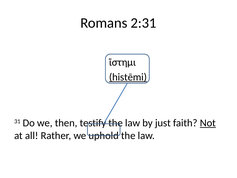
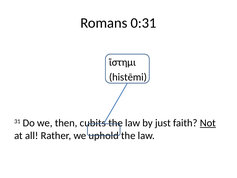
2:31: 2:31 -> 0:31
histēmi underline: present -> none
testify: testify -> cubits
